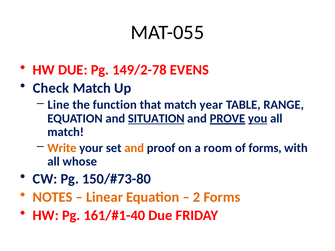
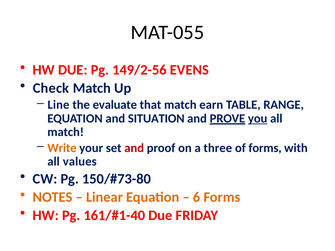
149/2-78: 149/2-78 -> 149/2-56
function: function -> evaluate
year: year -> earn
SITUATION underline: present -> none
and at (134, 148) colour: orange -> red
room: room -> three
whose: whose -> values
2: 2 -> 6
